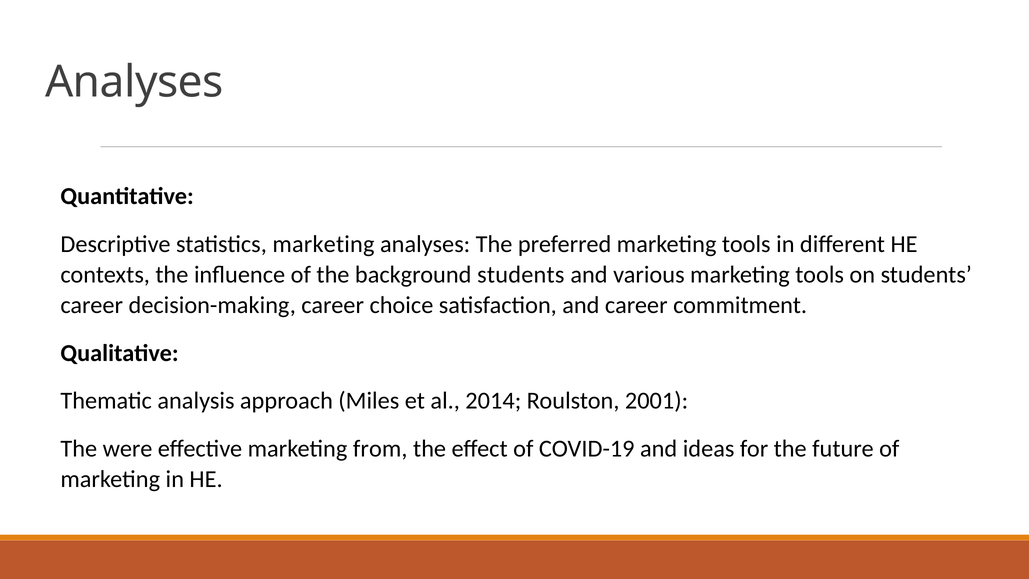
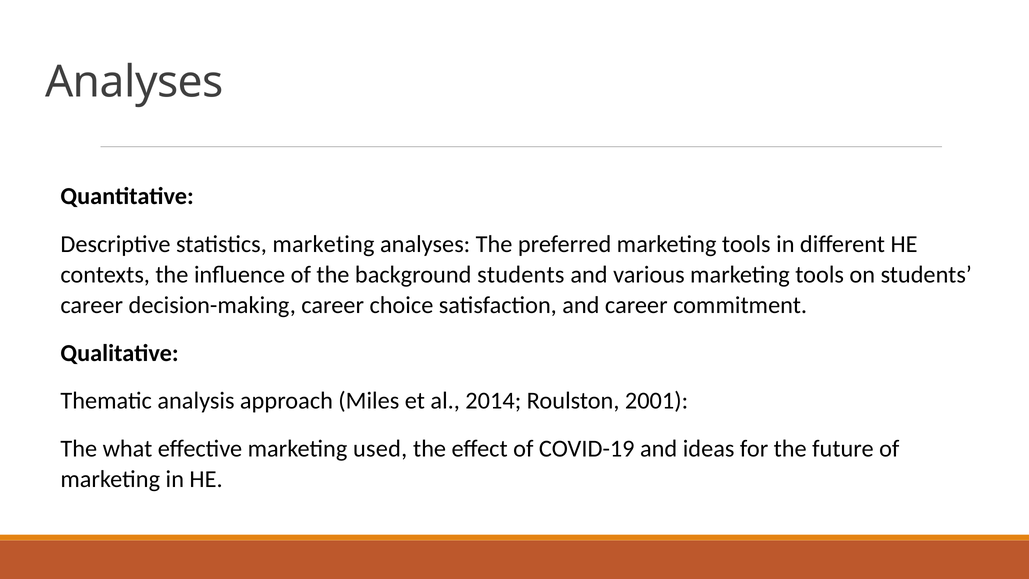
were: were -> what
from: from -> used
